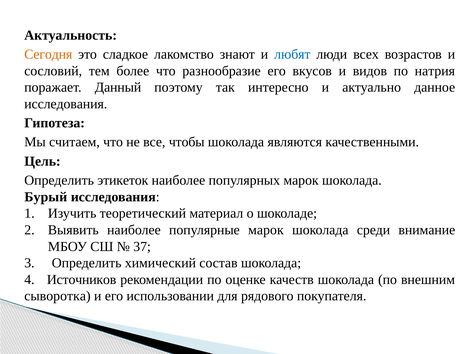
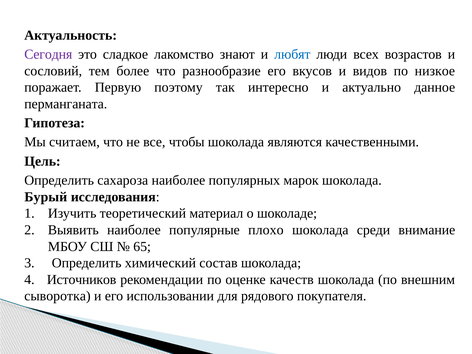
Сегодня colour: orange -> purple
натрия: натрия -> низкое
Данный: Данный -> Первую
исследования at (66, 104): исследования -> перманганата
этикеток: этикеток -> сахароза
популярные марок: марок -> плохо
37: 37 -> 65
